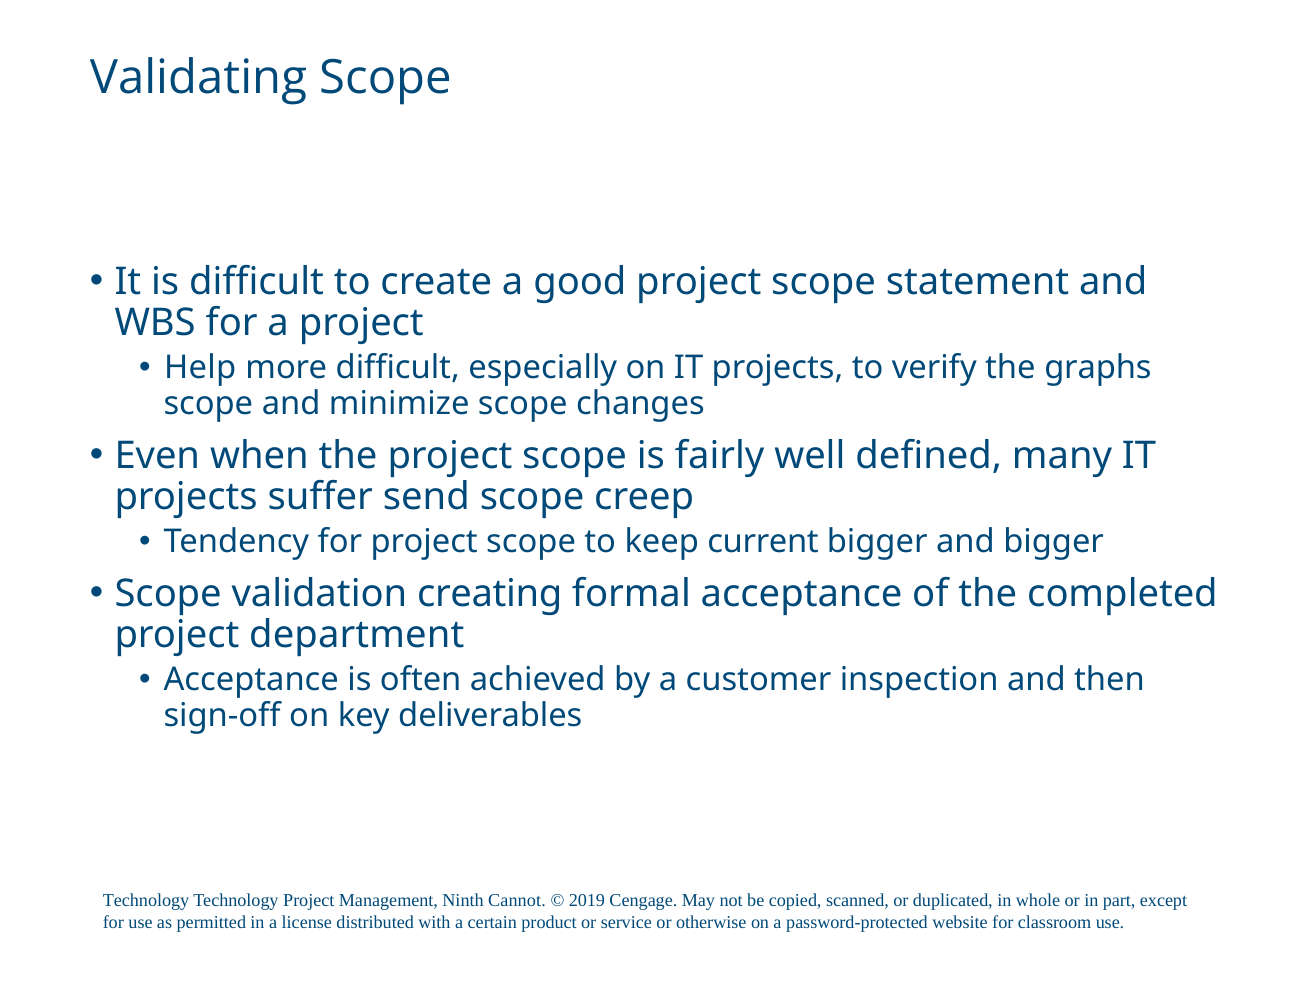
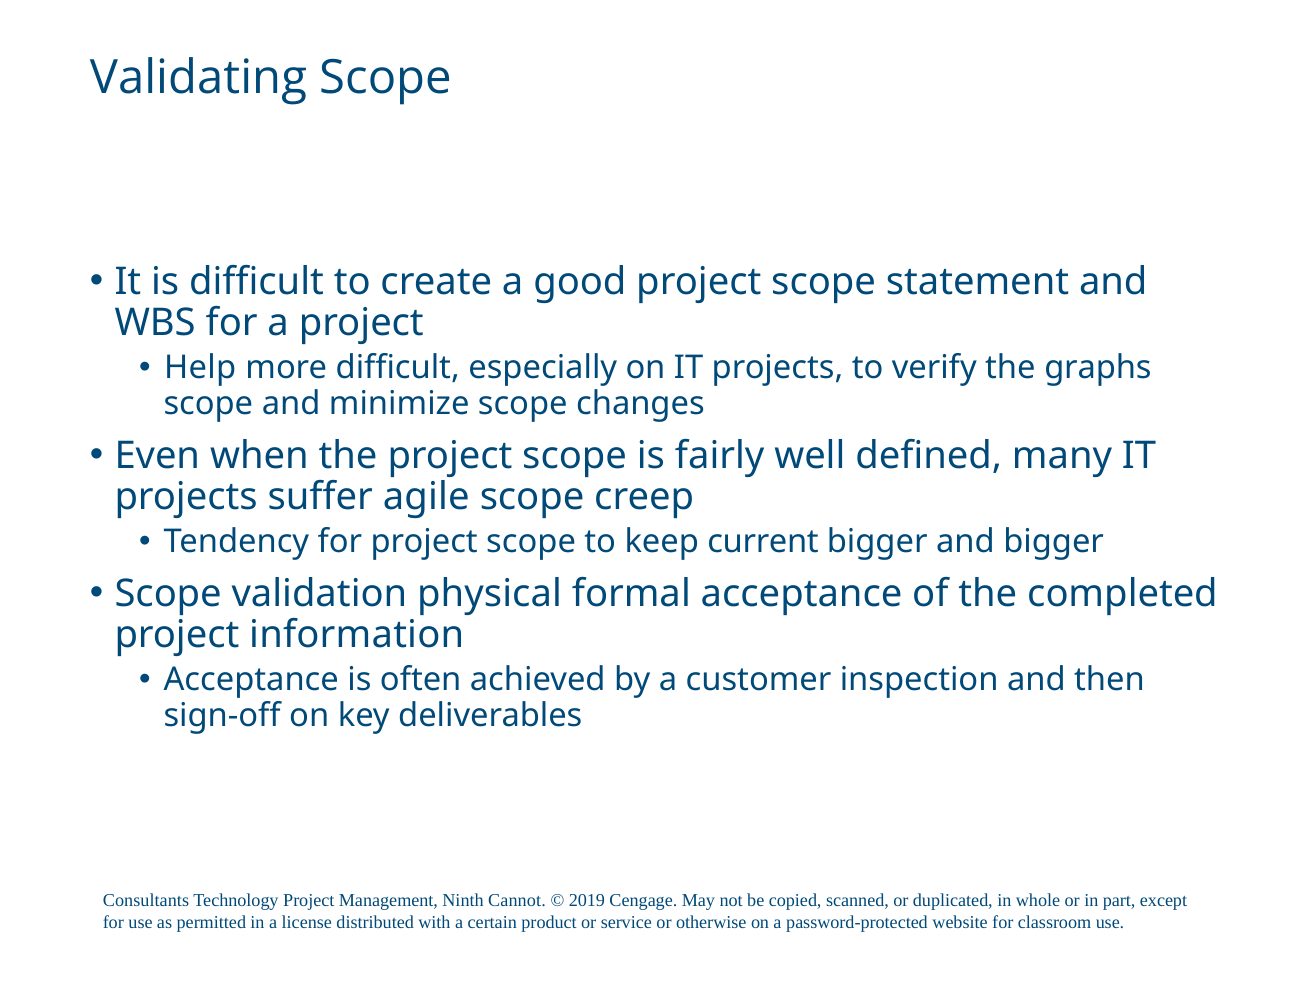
send: send -> agile
creating: creating -> physical
department: department -> information
Technology at (146, 900): Technology -> Consultants
